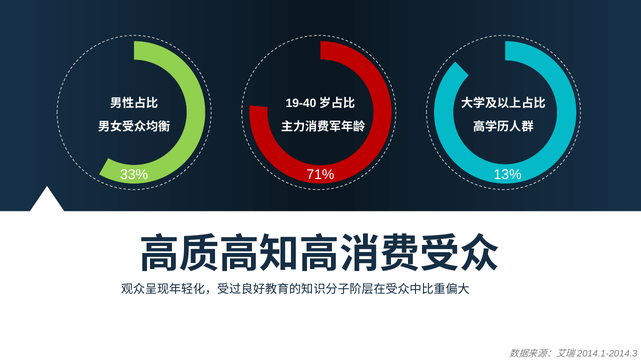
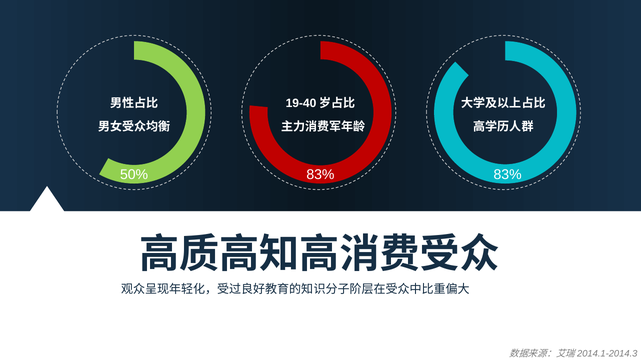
33%: 33% -> 50%
71% at (320, 175): 71% -> 83%
13% at (508, 175): 13% -> 83%
